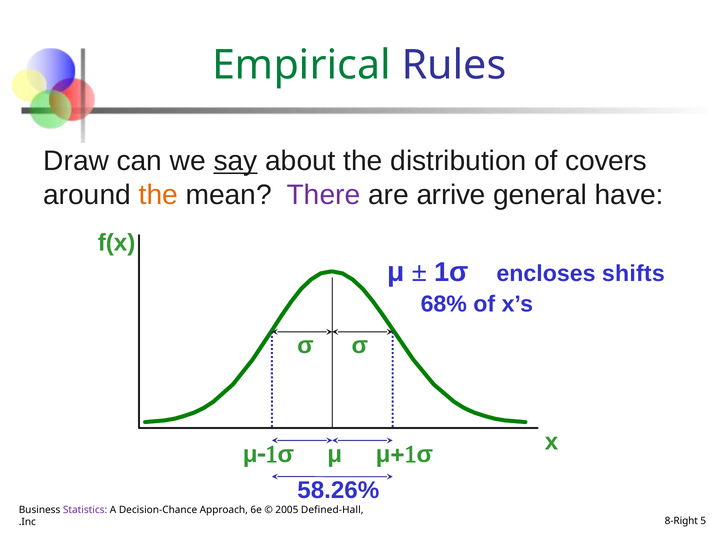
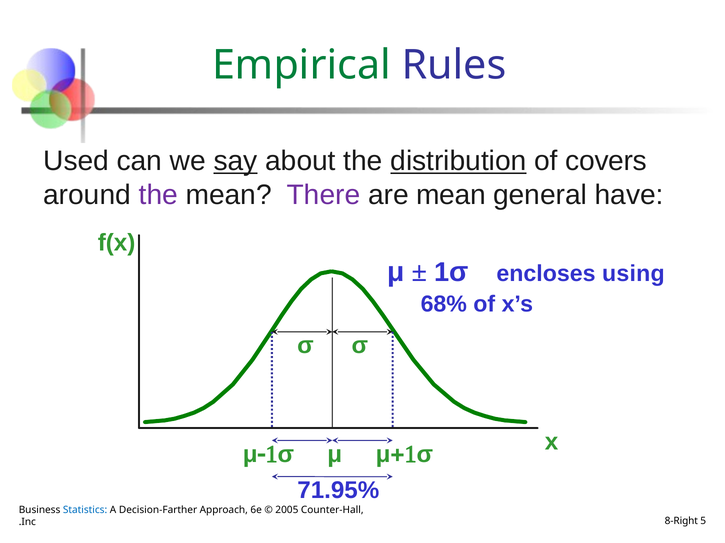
Draw: Draw -> Used
distribution underline: none -> present
the at (158, 195) colour: orange -> purple
are arrive: arrive -> mean
shifts: shifts -> using
58.26%: 58.26% -> 71.95%
Statistics colour: purple -> blue
Decision-Chance: Decision-Chance -> Decision-Farther
Defined-Hall: Defined-Hall -> Counter-Hall
